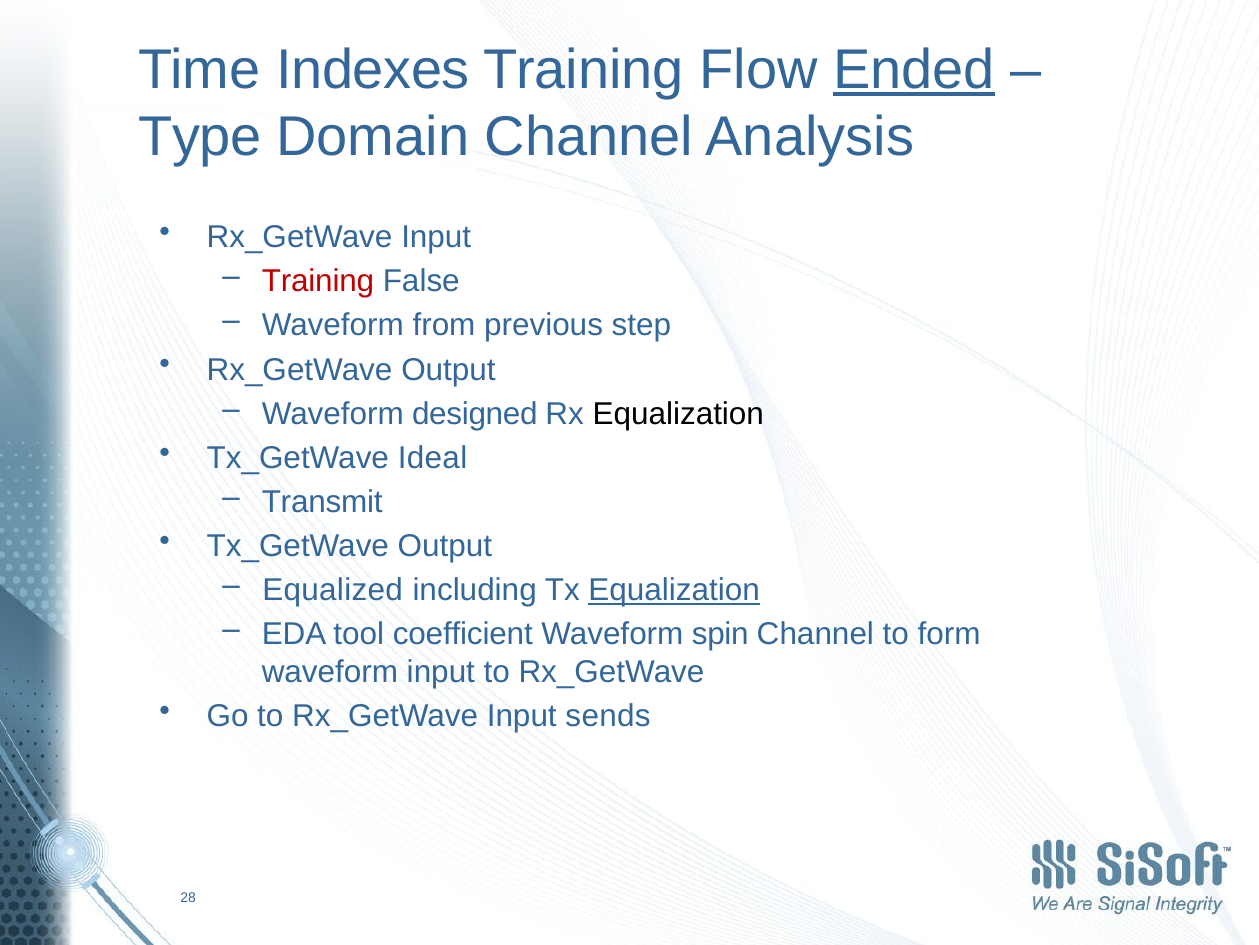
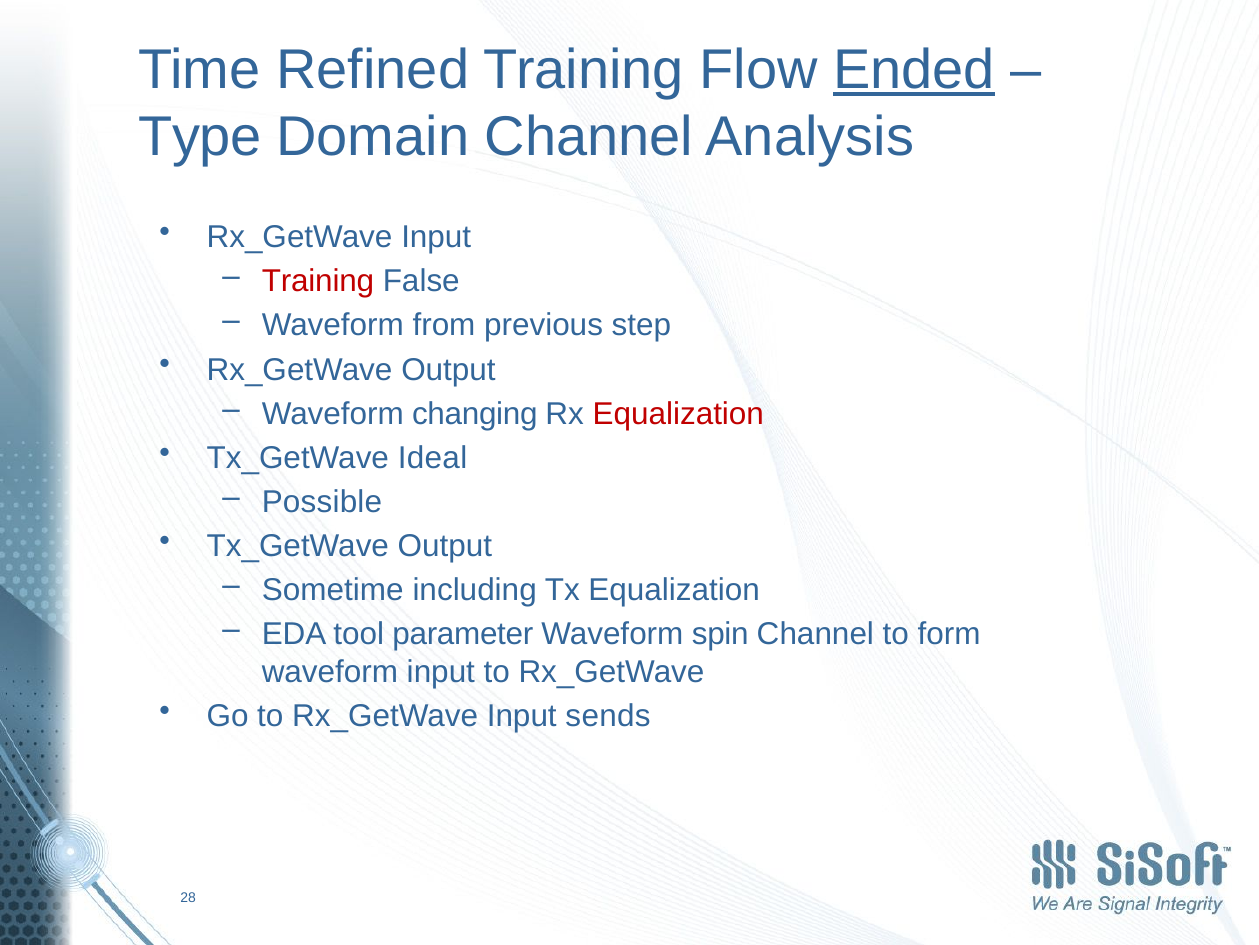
Indexes: Indexes -> Refined
designed: designed -> changing
Equalization at (678, 413) colour: black -> red
Transmit: Transmit -> Possible
Equalized: Equalized -> Sometime
Equalization at (674, 590) underline: present -> none
coefficient: coefficient -> parameter
